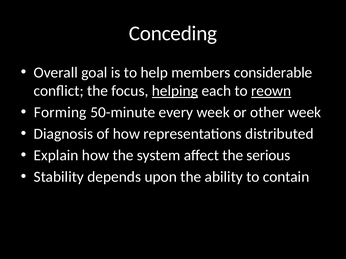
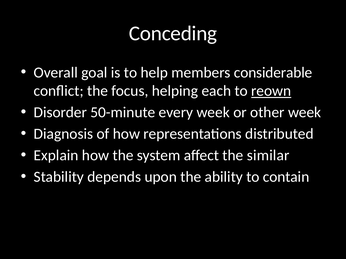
helping underline: present -> none
Forming: Forming -> Disorder
serious: serious -> similar
